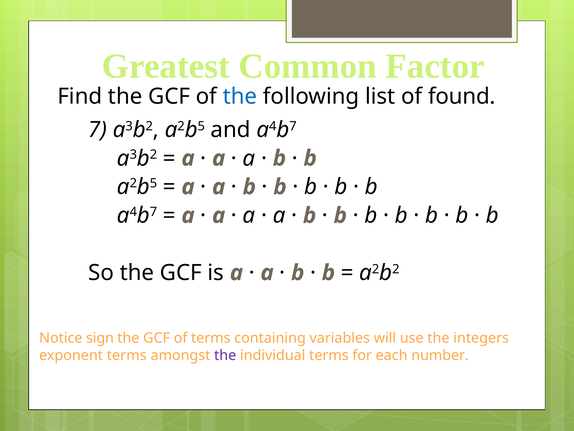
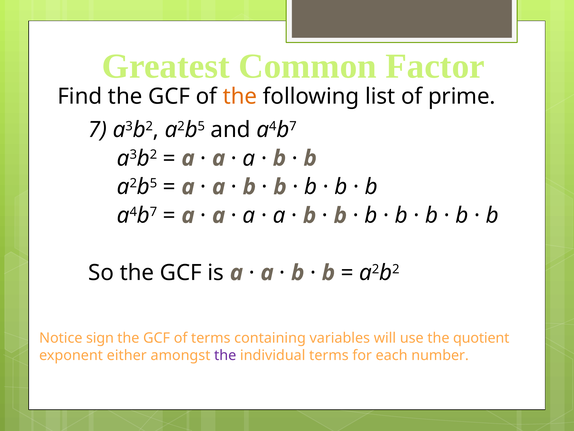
the at (240, 96) colour: blue -> orange
found: found -> prime
integers: integers -> quotient
exponent terms: terms -> either
